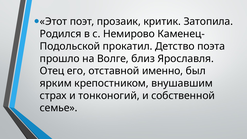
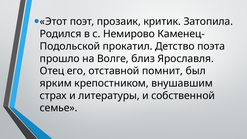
именно: именно -> помнит
тонконогий: тонконогий -> литературы
